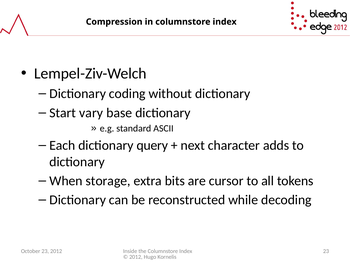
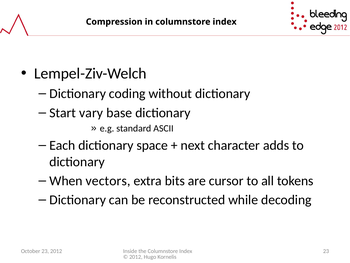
query: query -> space
storage: storage -> vectors
